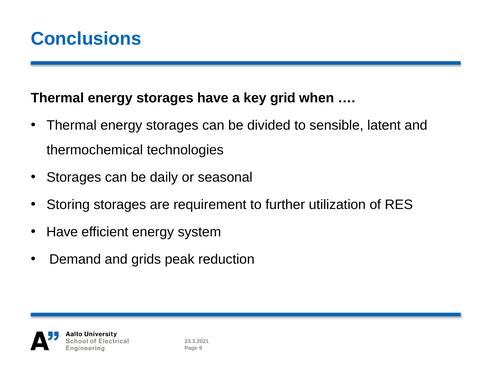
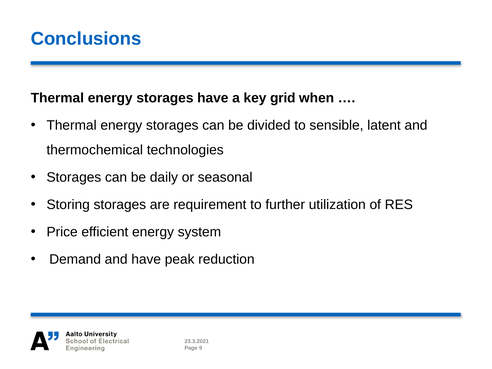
Have at (62, 232): Have -> Price
and grids: grids -> have
